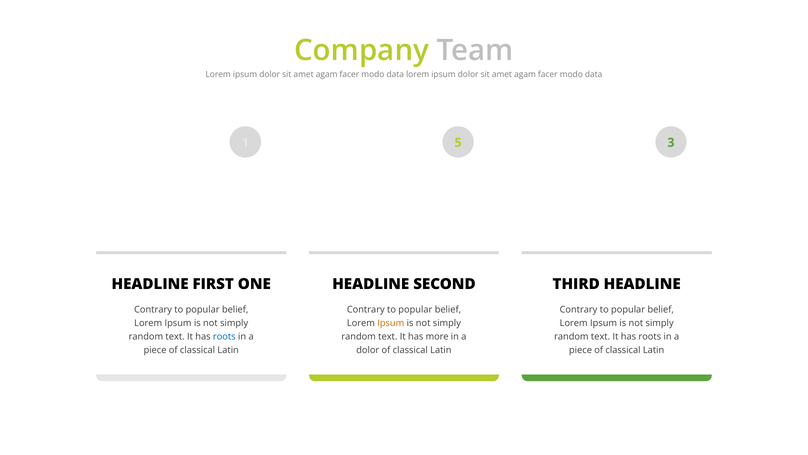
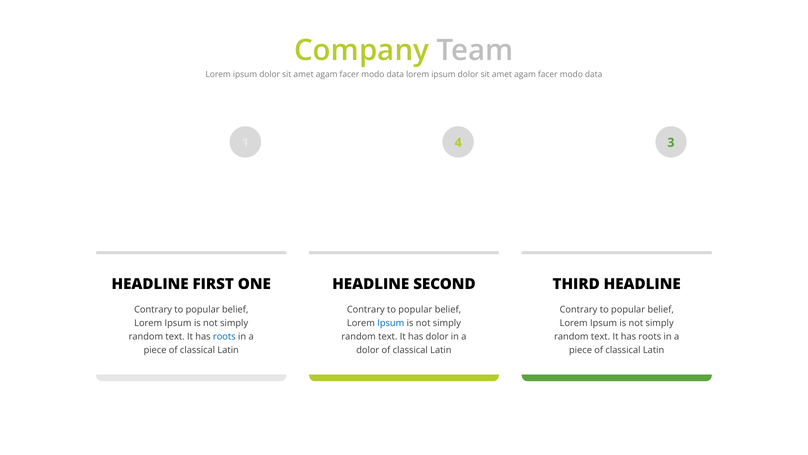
5: 5 -> 4
Ipsum at (391, 323) colour: orange -> blue
has more: more -> dolor
